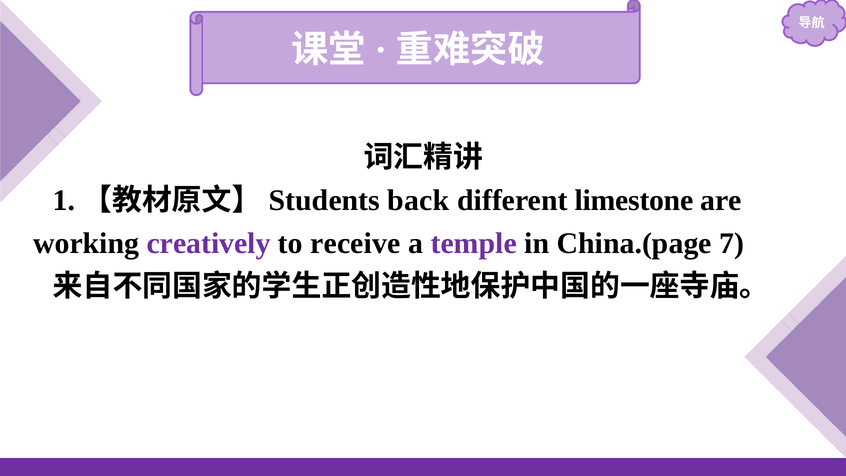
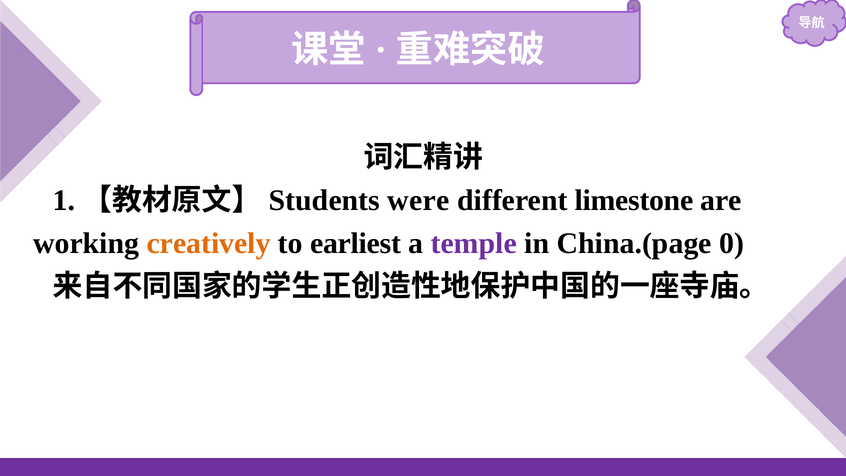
back: back -> were
creatively colour: purple -> orange
receive: receive -> earliest
7: 7 -> 0
